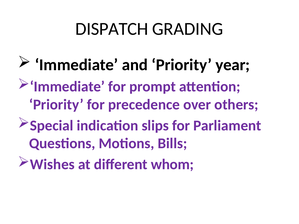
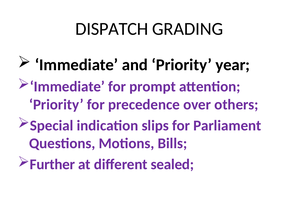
Wishes: Wishes -> Further
whom: whom -> sealed
